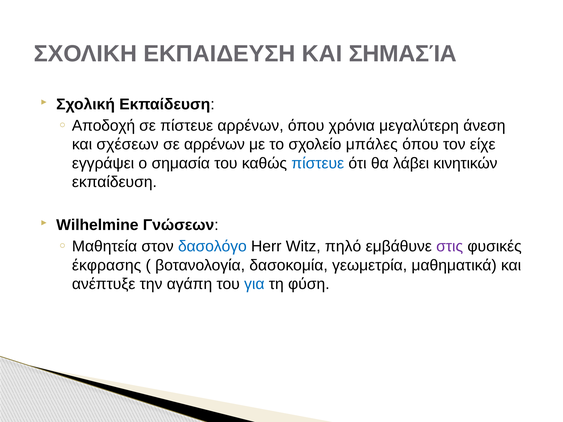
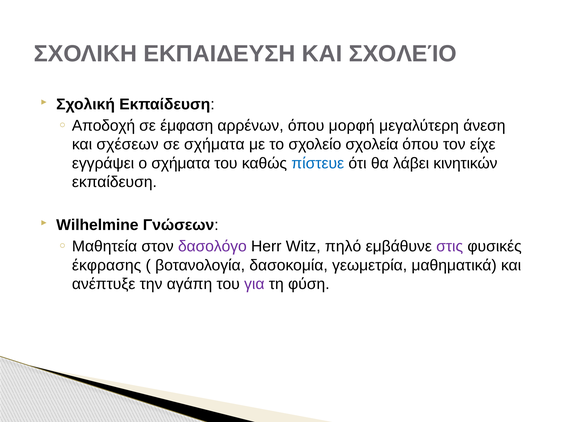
ΚΑΙ ΣΗΜΑΣΊΑ: ΣΗΜΑΣΊΑ -> ΣΧΟΛΕΊΟ
σε πίστευε: πίστευε -> έμφαση
χρόνια: χρόνια -> μορφή
σε αρρένων: αρρένων -> σχήματα
μπάλες: μπάλες -> σχολεία
ο σημασία: σημασία -> σχήματα
δασολόγο colour: blue -> purple
για colour: blue -> purple
